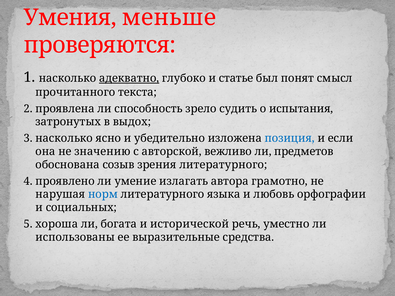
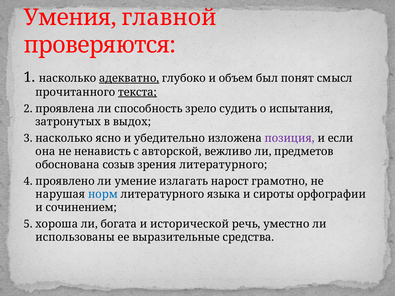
меньше: меньше -> главной
статье: статье -> объем
текста underline: none -> present
позиция colour: blue -> purple
значению: значению -> ненависть
автора: автора -> нарост
любовь: любовь -> сироты
социальных: социальных -> сочинением
